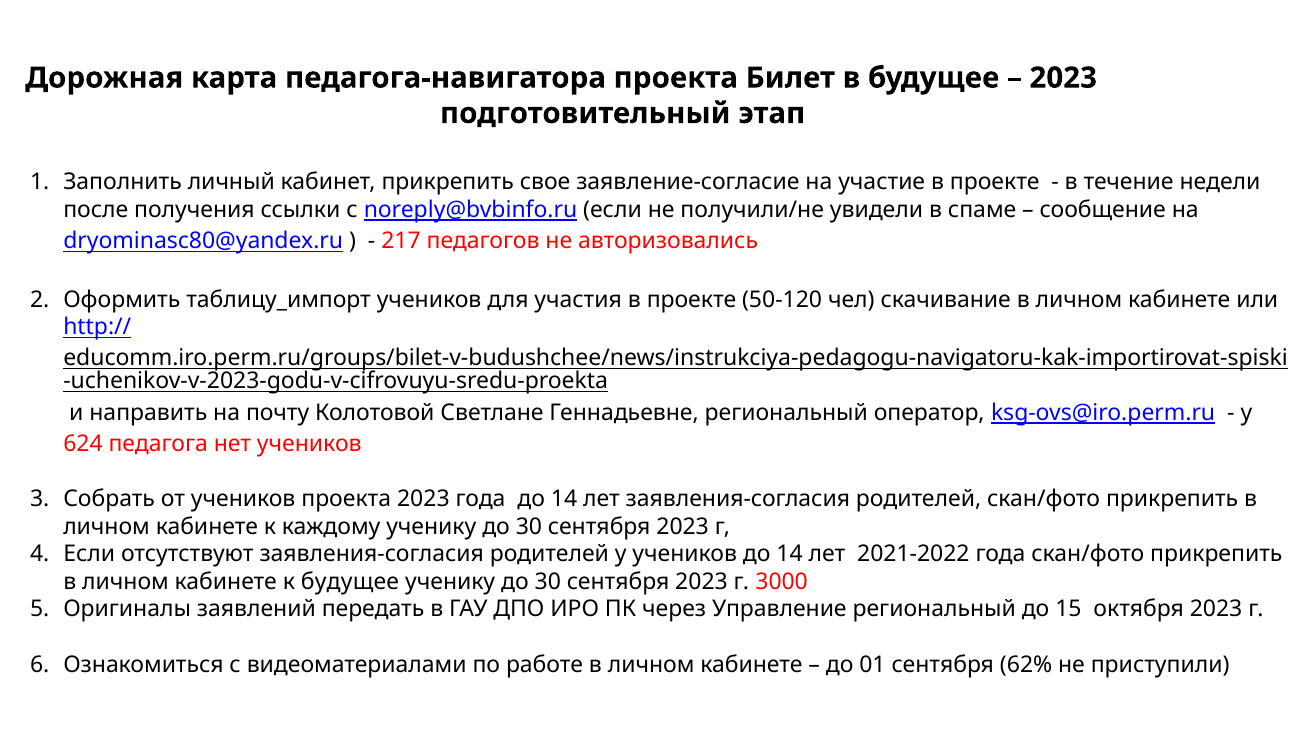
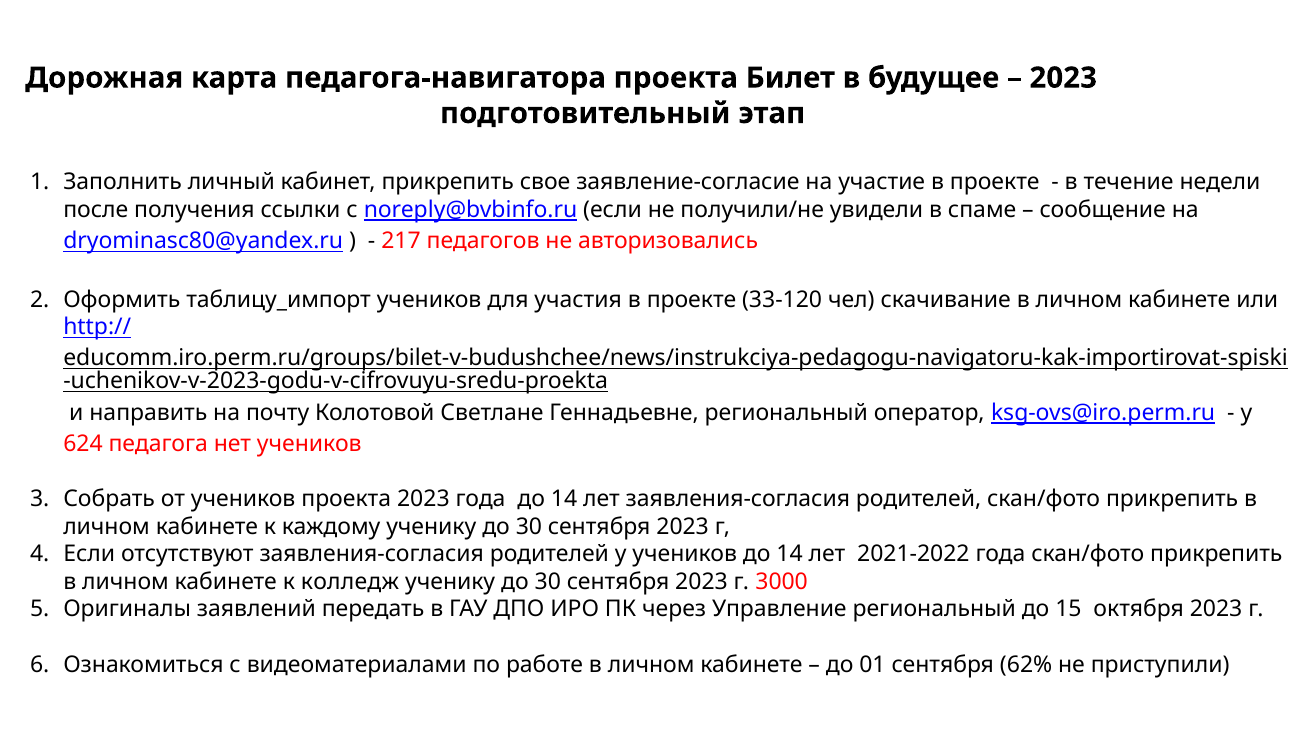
50-120: 50-120 -> 33-120
к будущее: будущее -> колледж
